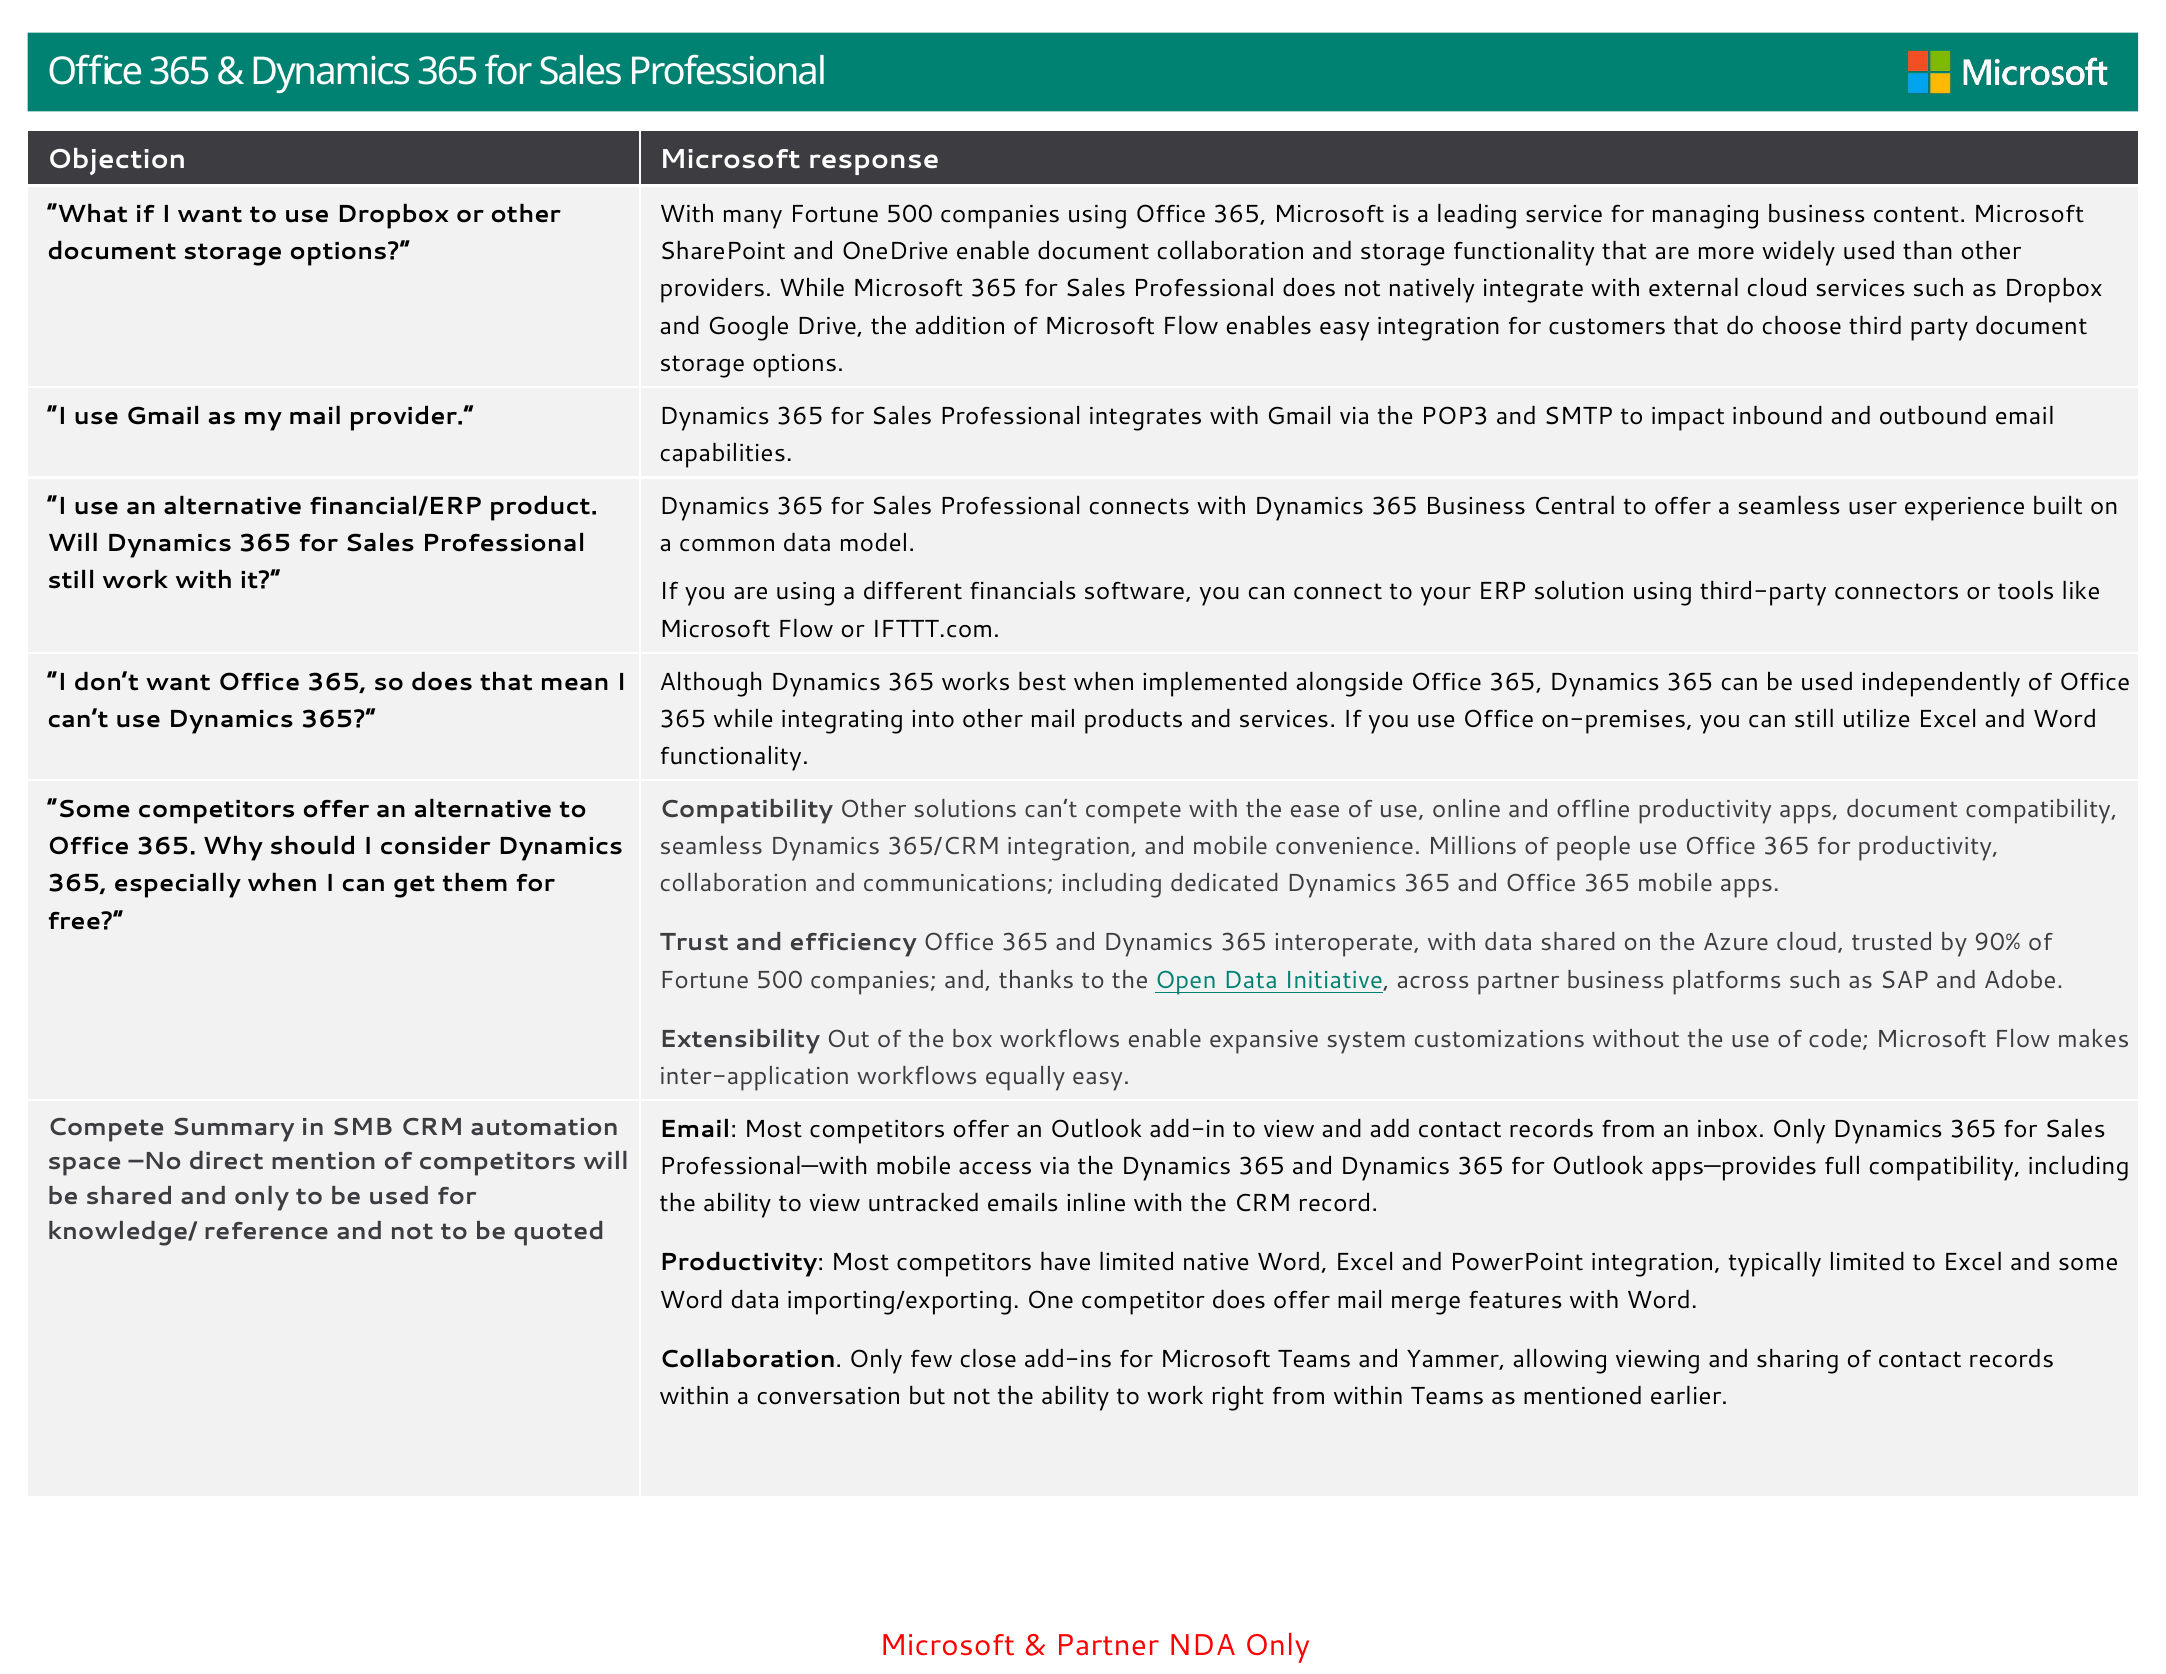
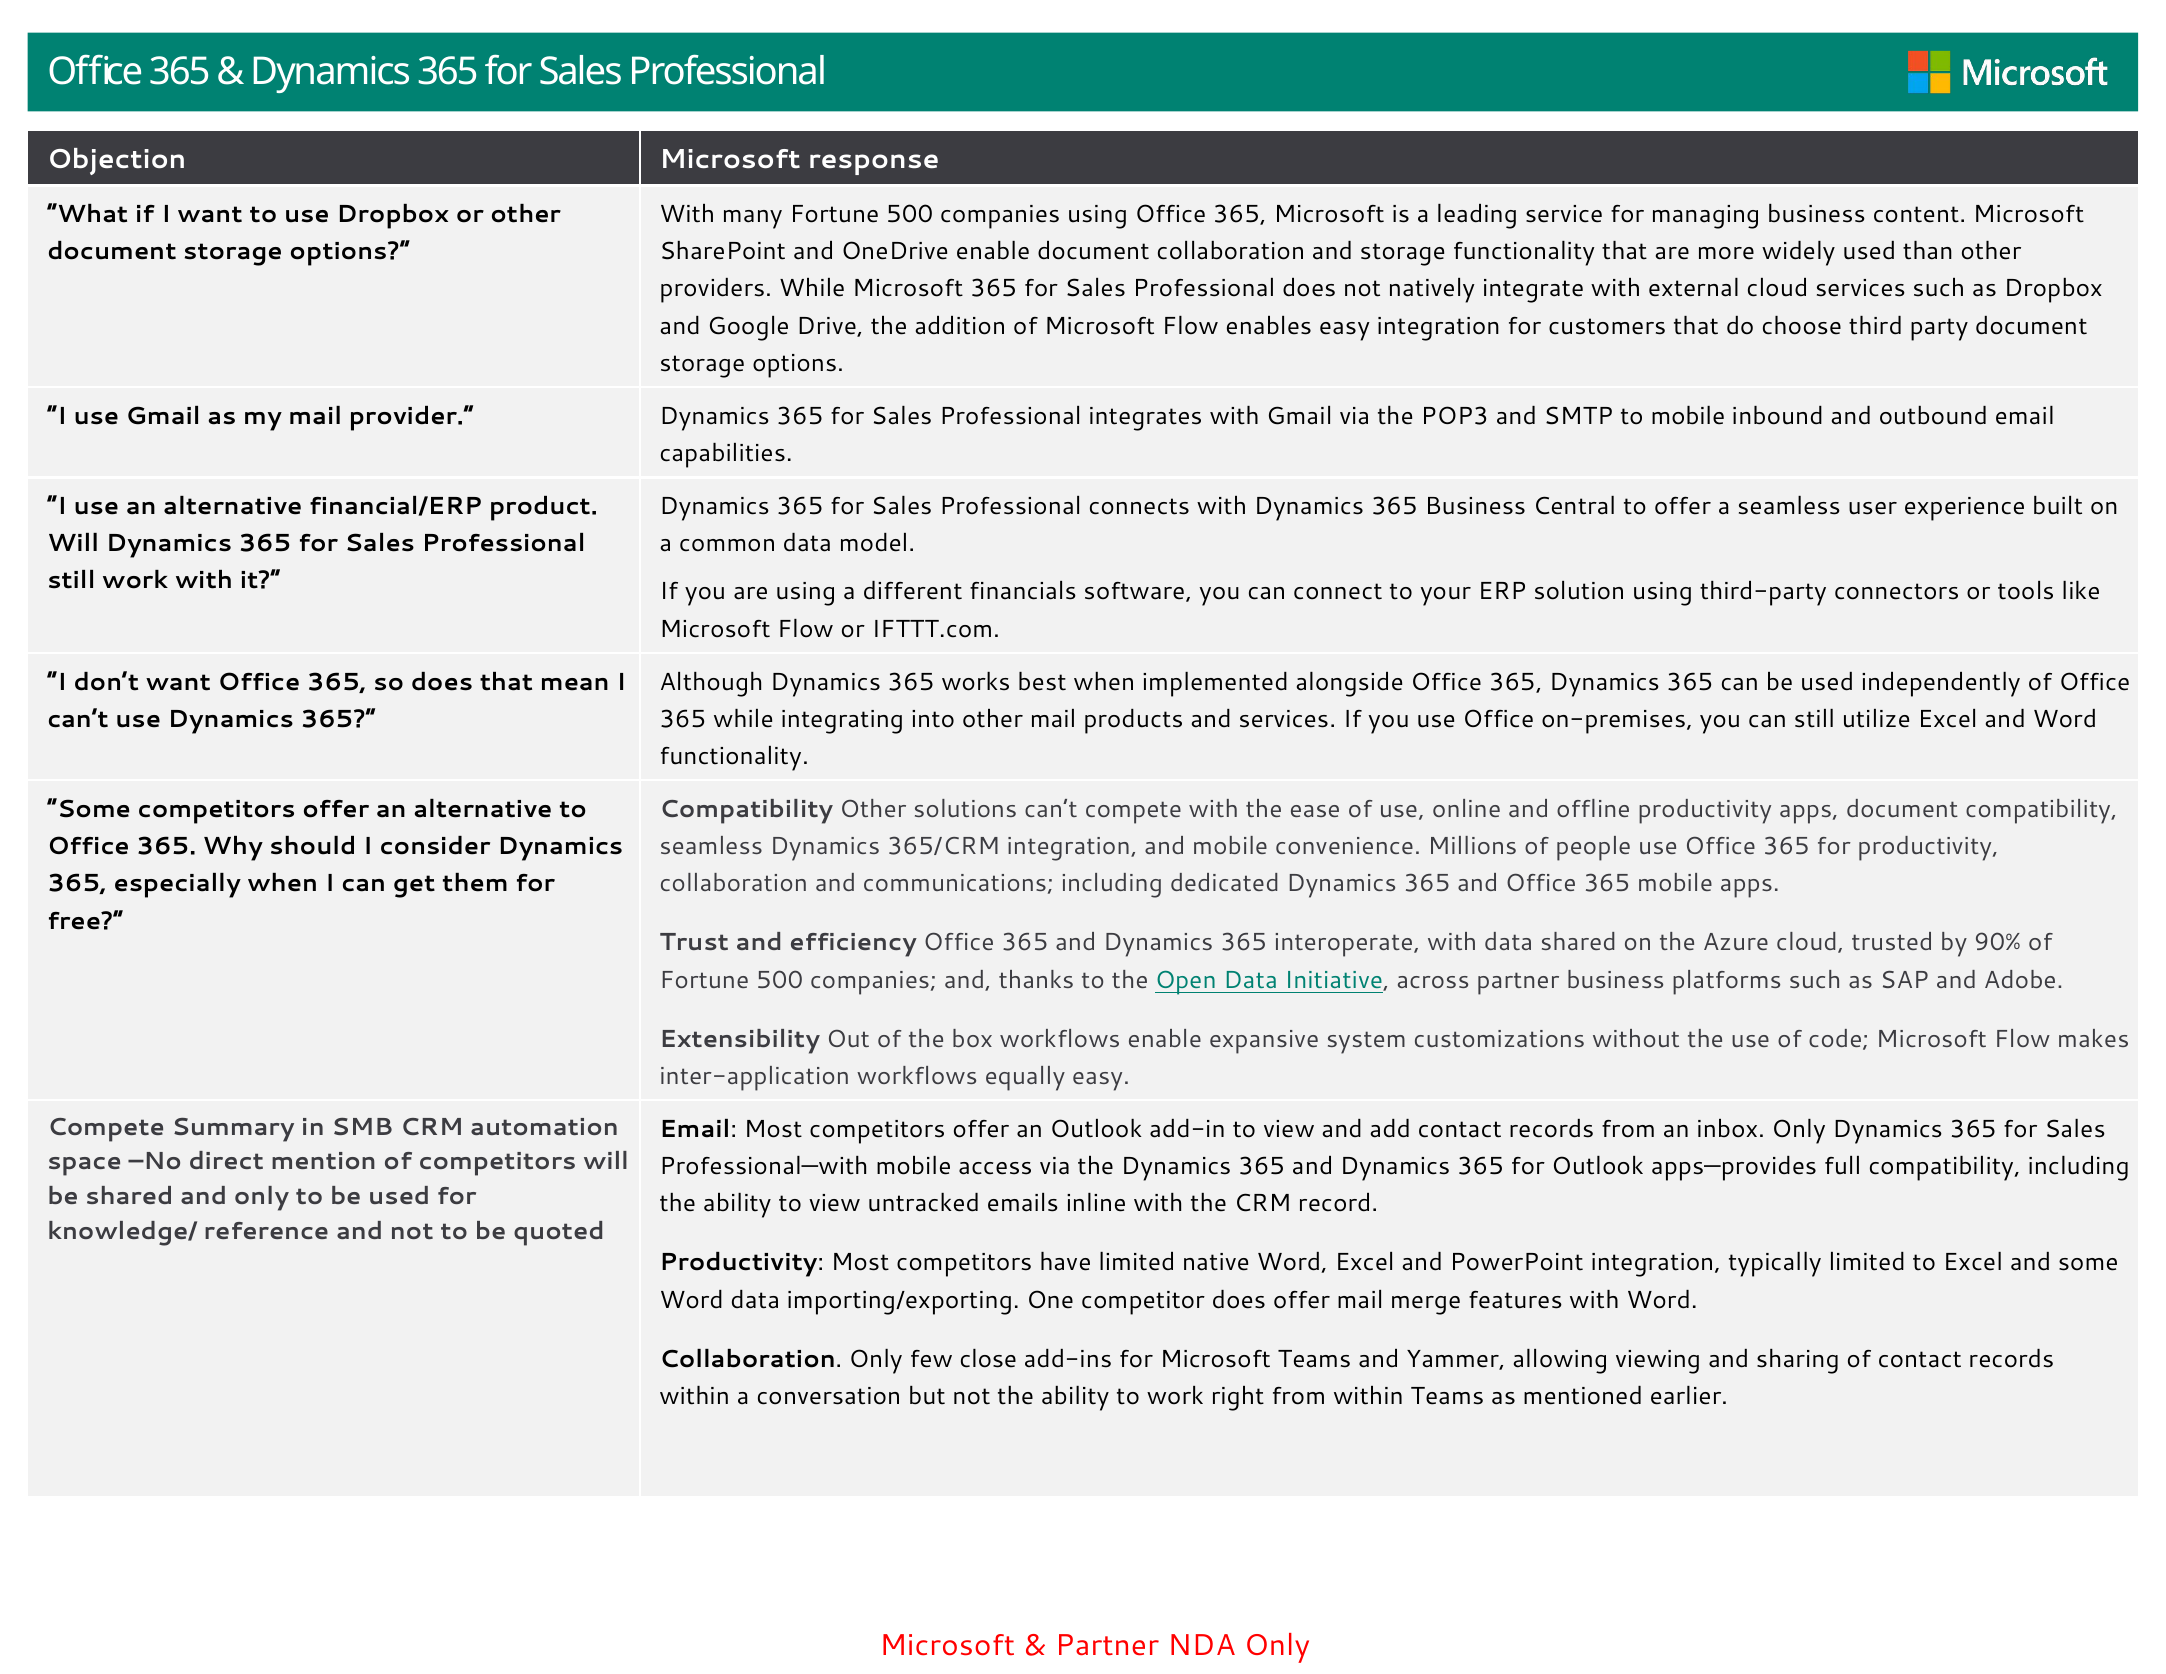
to impact: impact -> mobile
